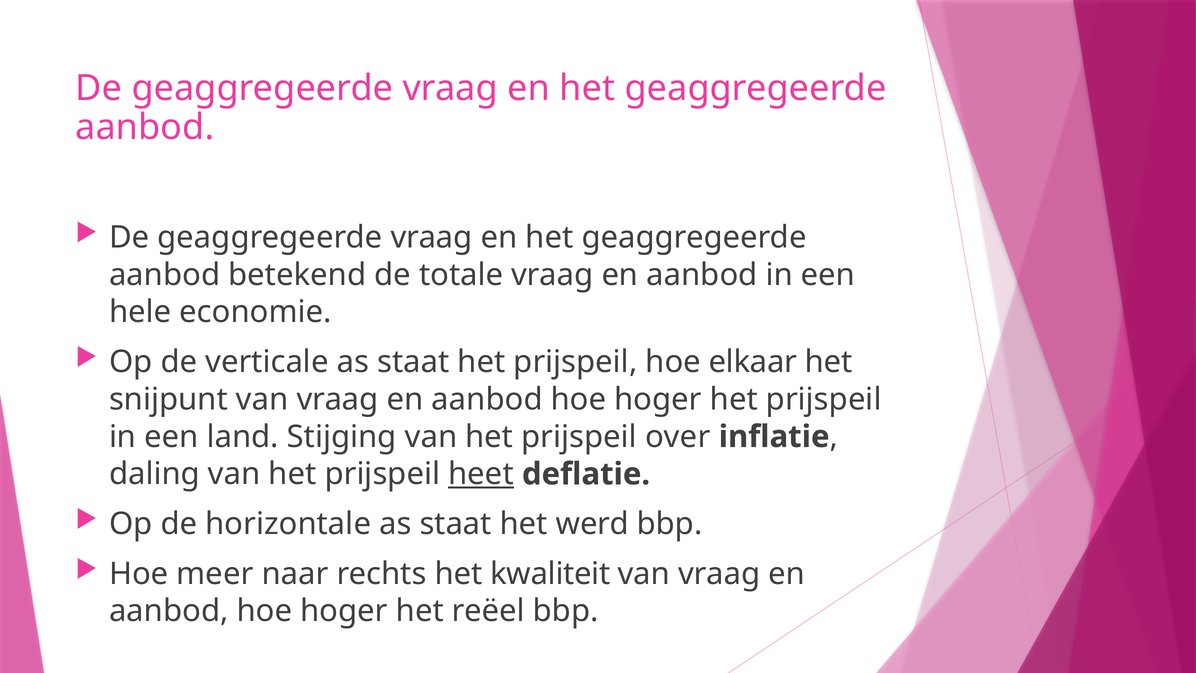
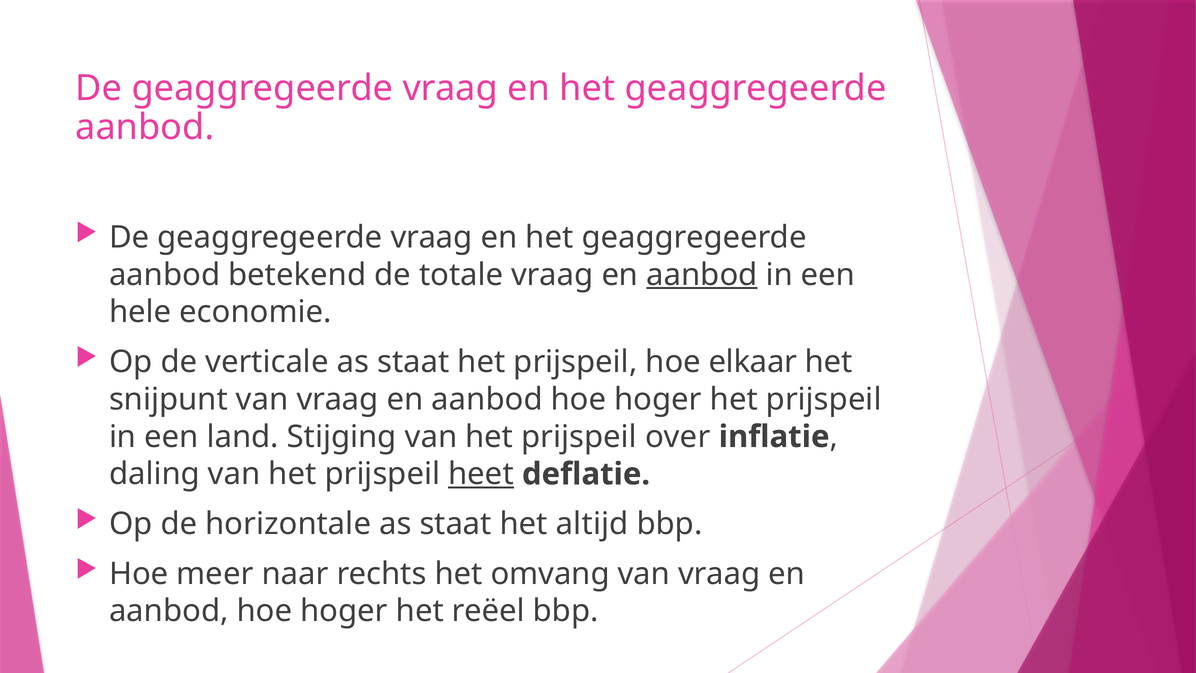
aanbod at (702, 275) underline: none -> present
werd: werd -> altijd
kwaliteit: kwaliteit -> omvang
